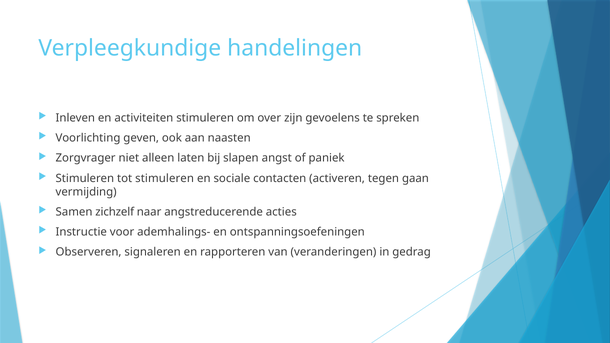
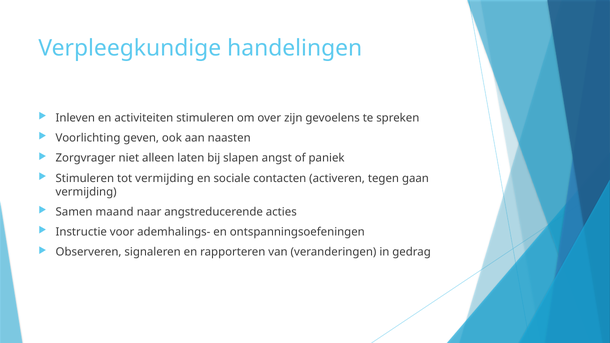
tot stimuleren: stimuleren -> vermijding
zichzelf: zichzelf -> maand
